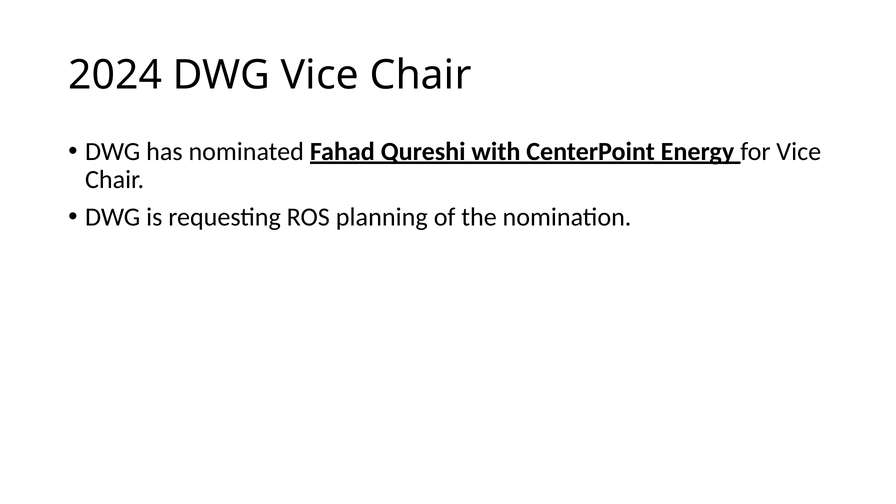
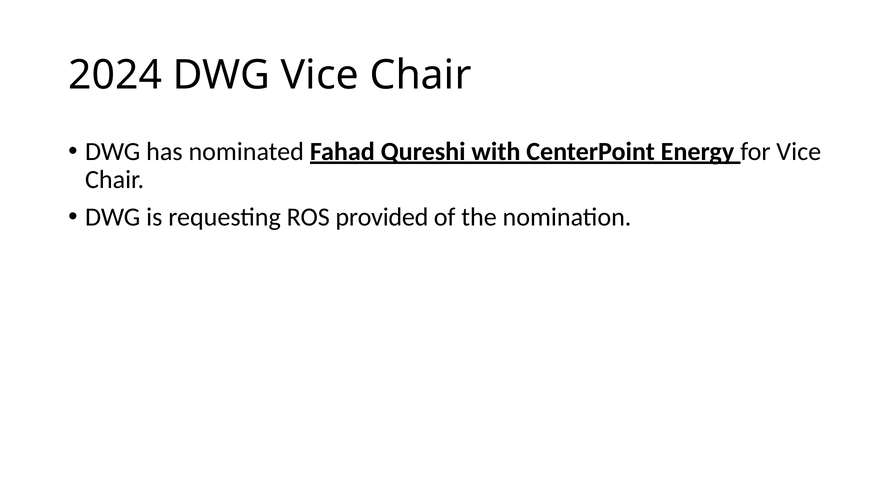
planning: planning -> provided
